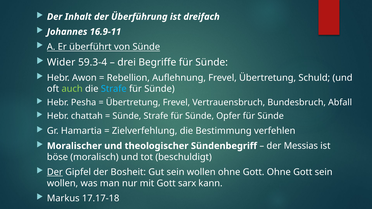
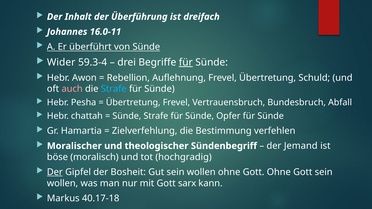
16.9-11: 16.9-11 -> 16.0-11
für at (186, 62) underline: none -> present
auch colour: light green -> pink
Messias: Messias -> Jemand
beschuldigt: beschuldigt -> hochgradig
17.17-18: 17.17-18 -> 40.17-18
